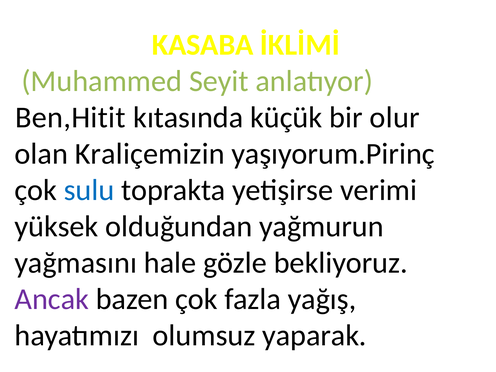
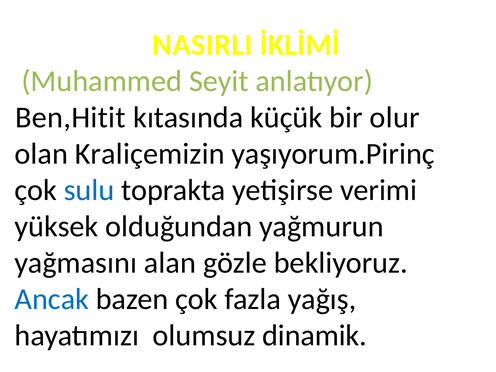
KASABA: KASABA -> NASIRLI
hale: hale -> alan
Ancak colour: purple -> blue
yaparak: yaparak -> dinamik
